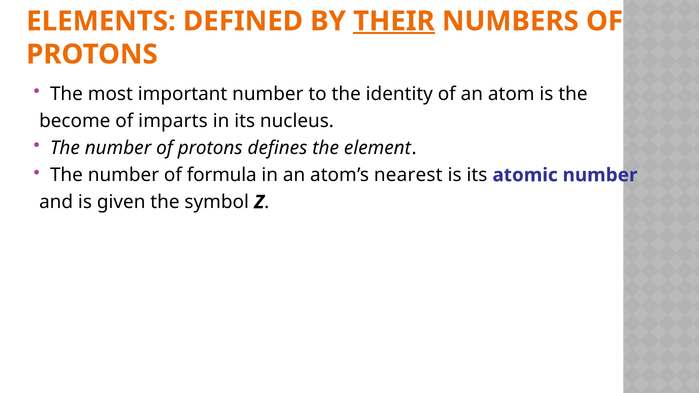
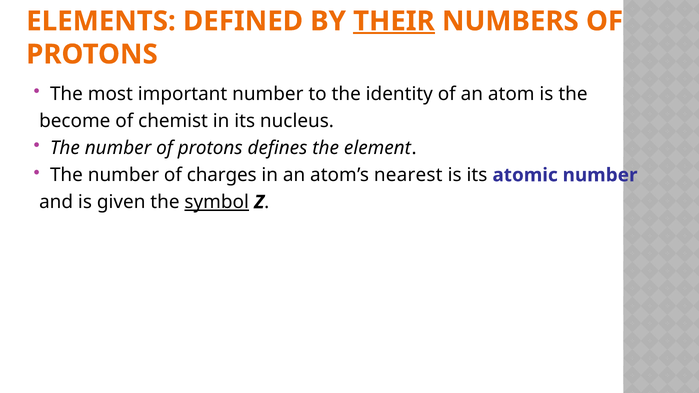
imparts: imparts -> chemist
formula: formula -> charges
symbol underline: none -> present
